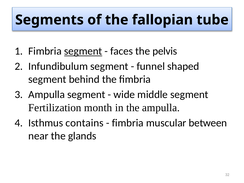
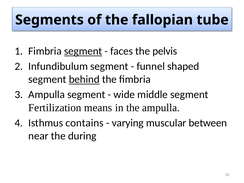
behind underline: none -> present
month: month -> means
fimbria at (128, 123): fimbria -> varying
glands: glands -> during
